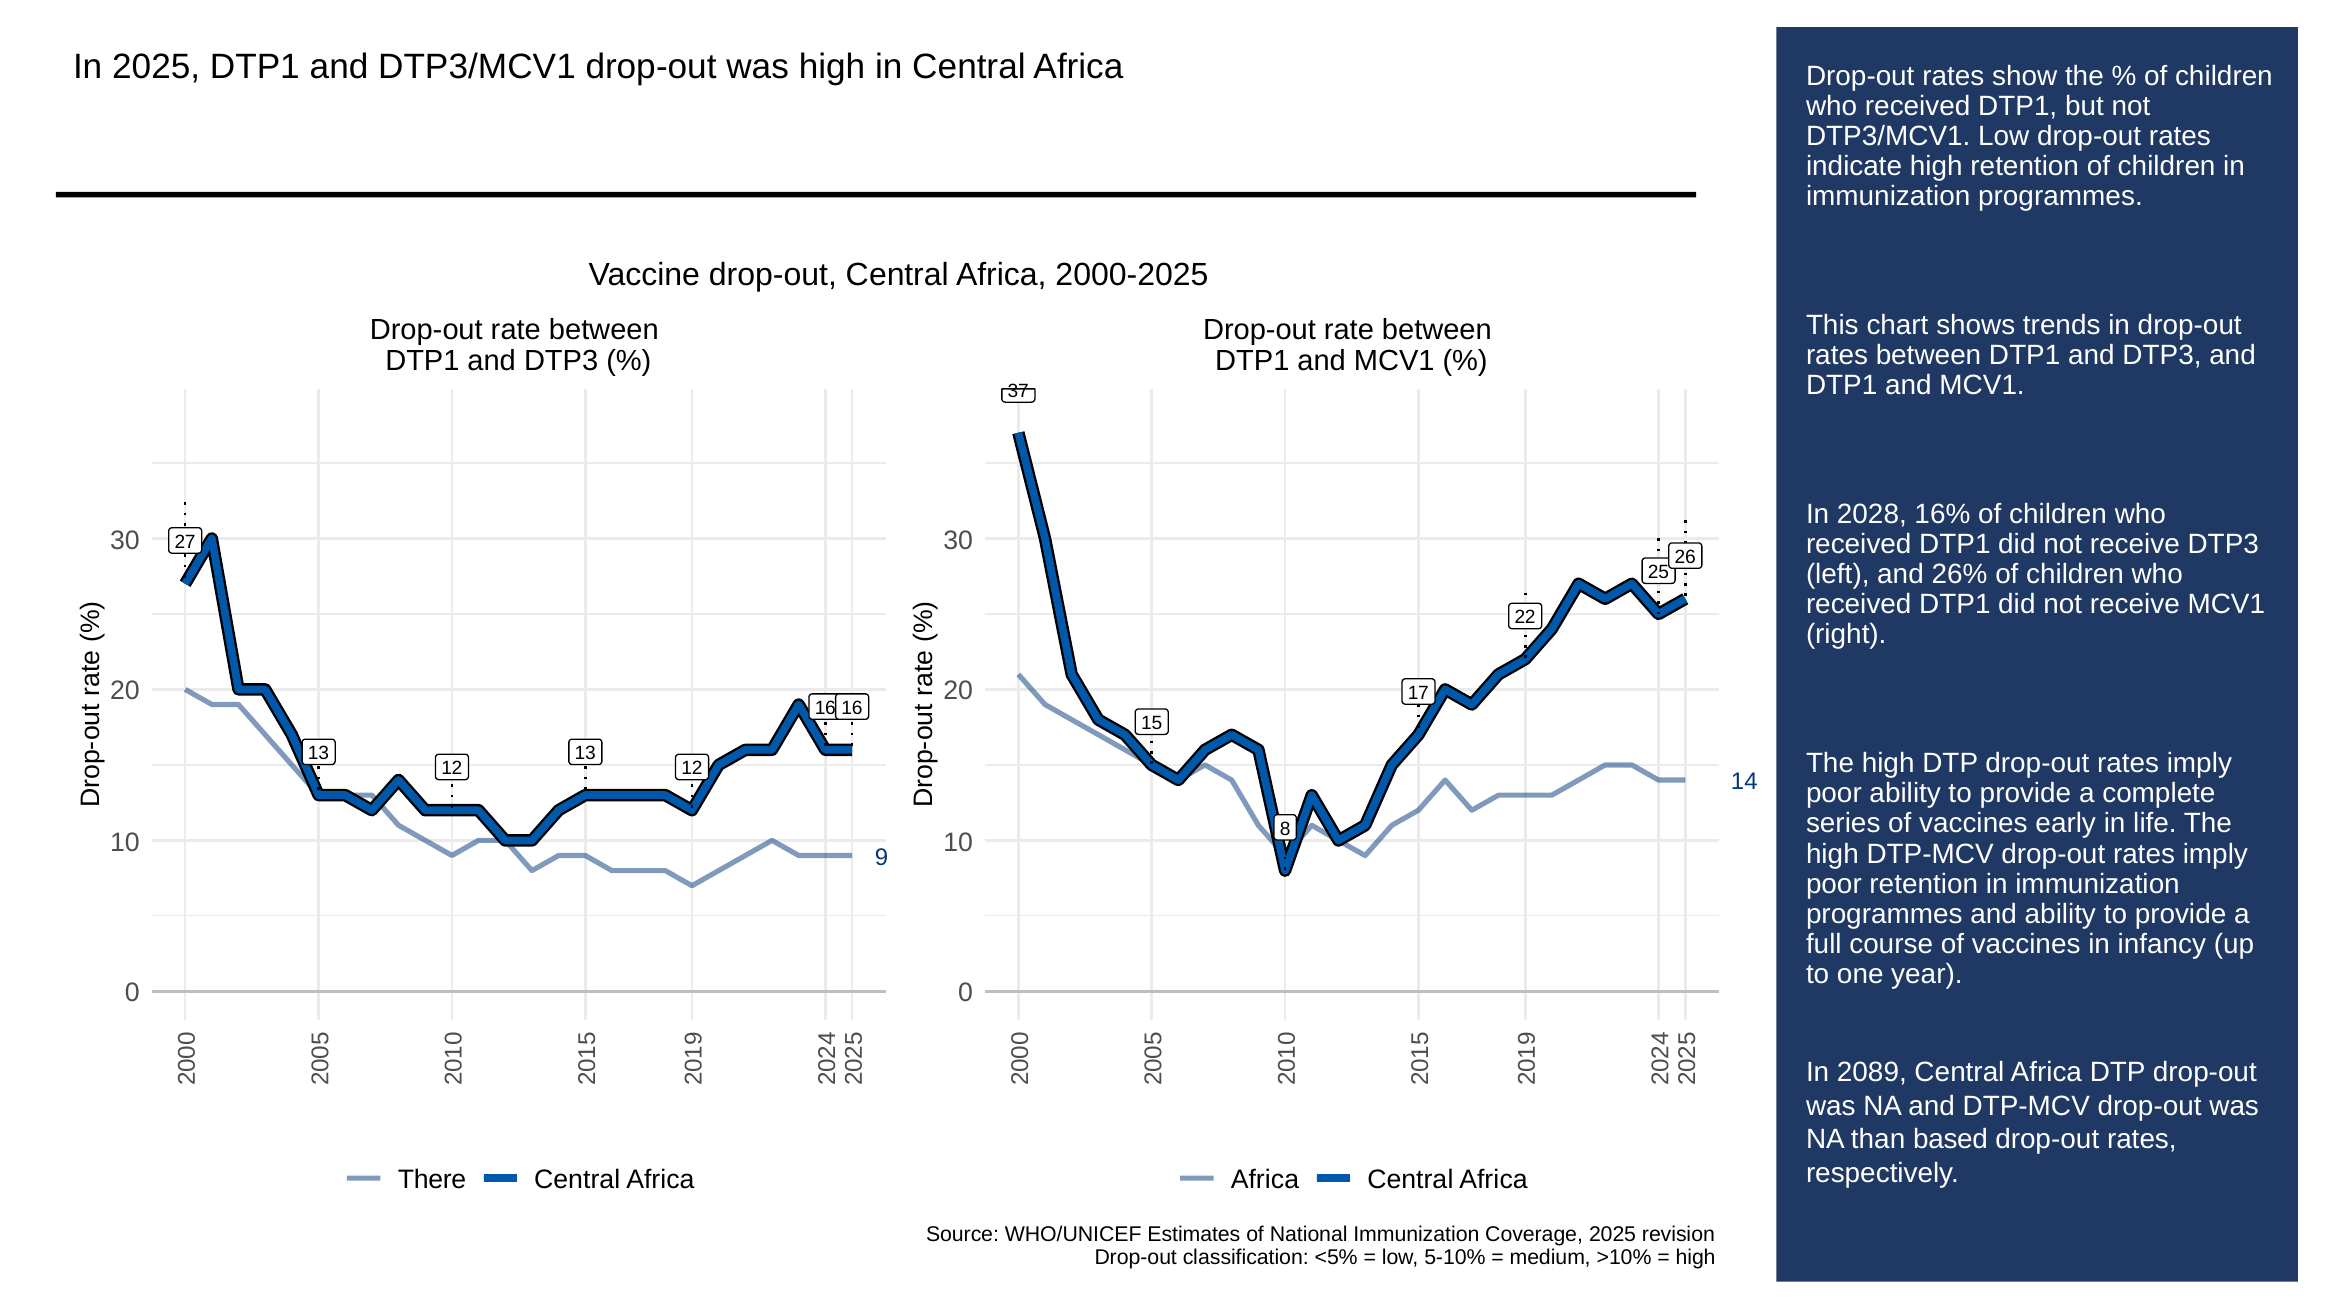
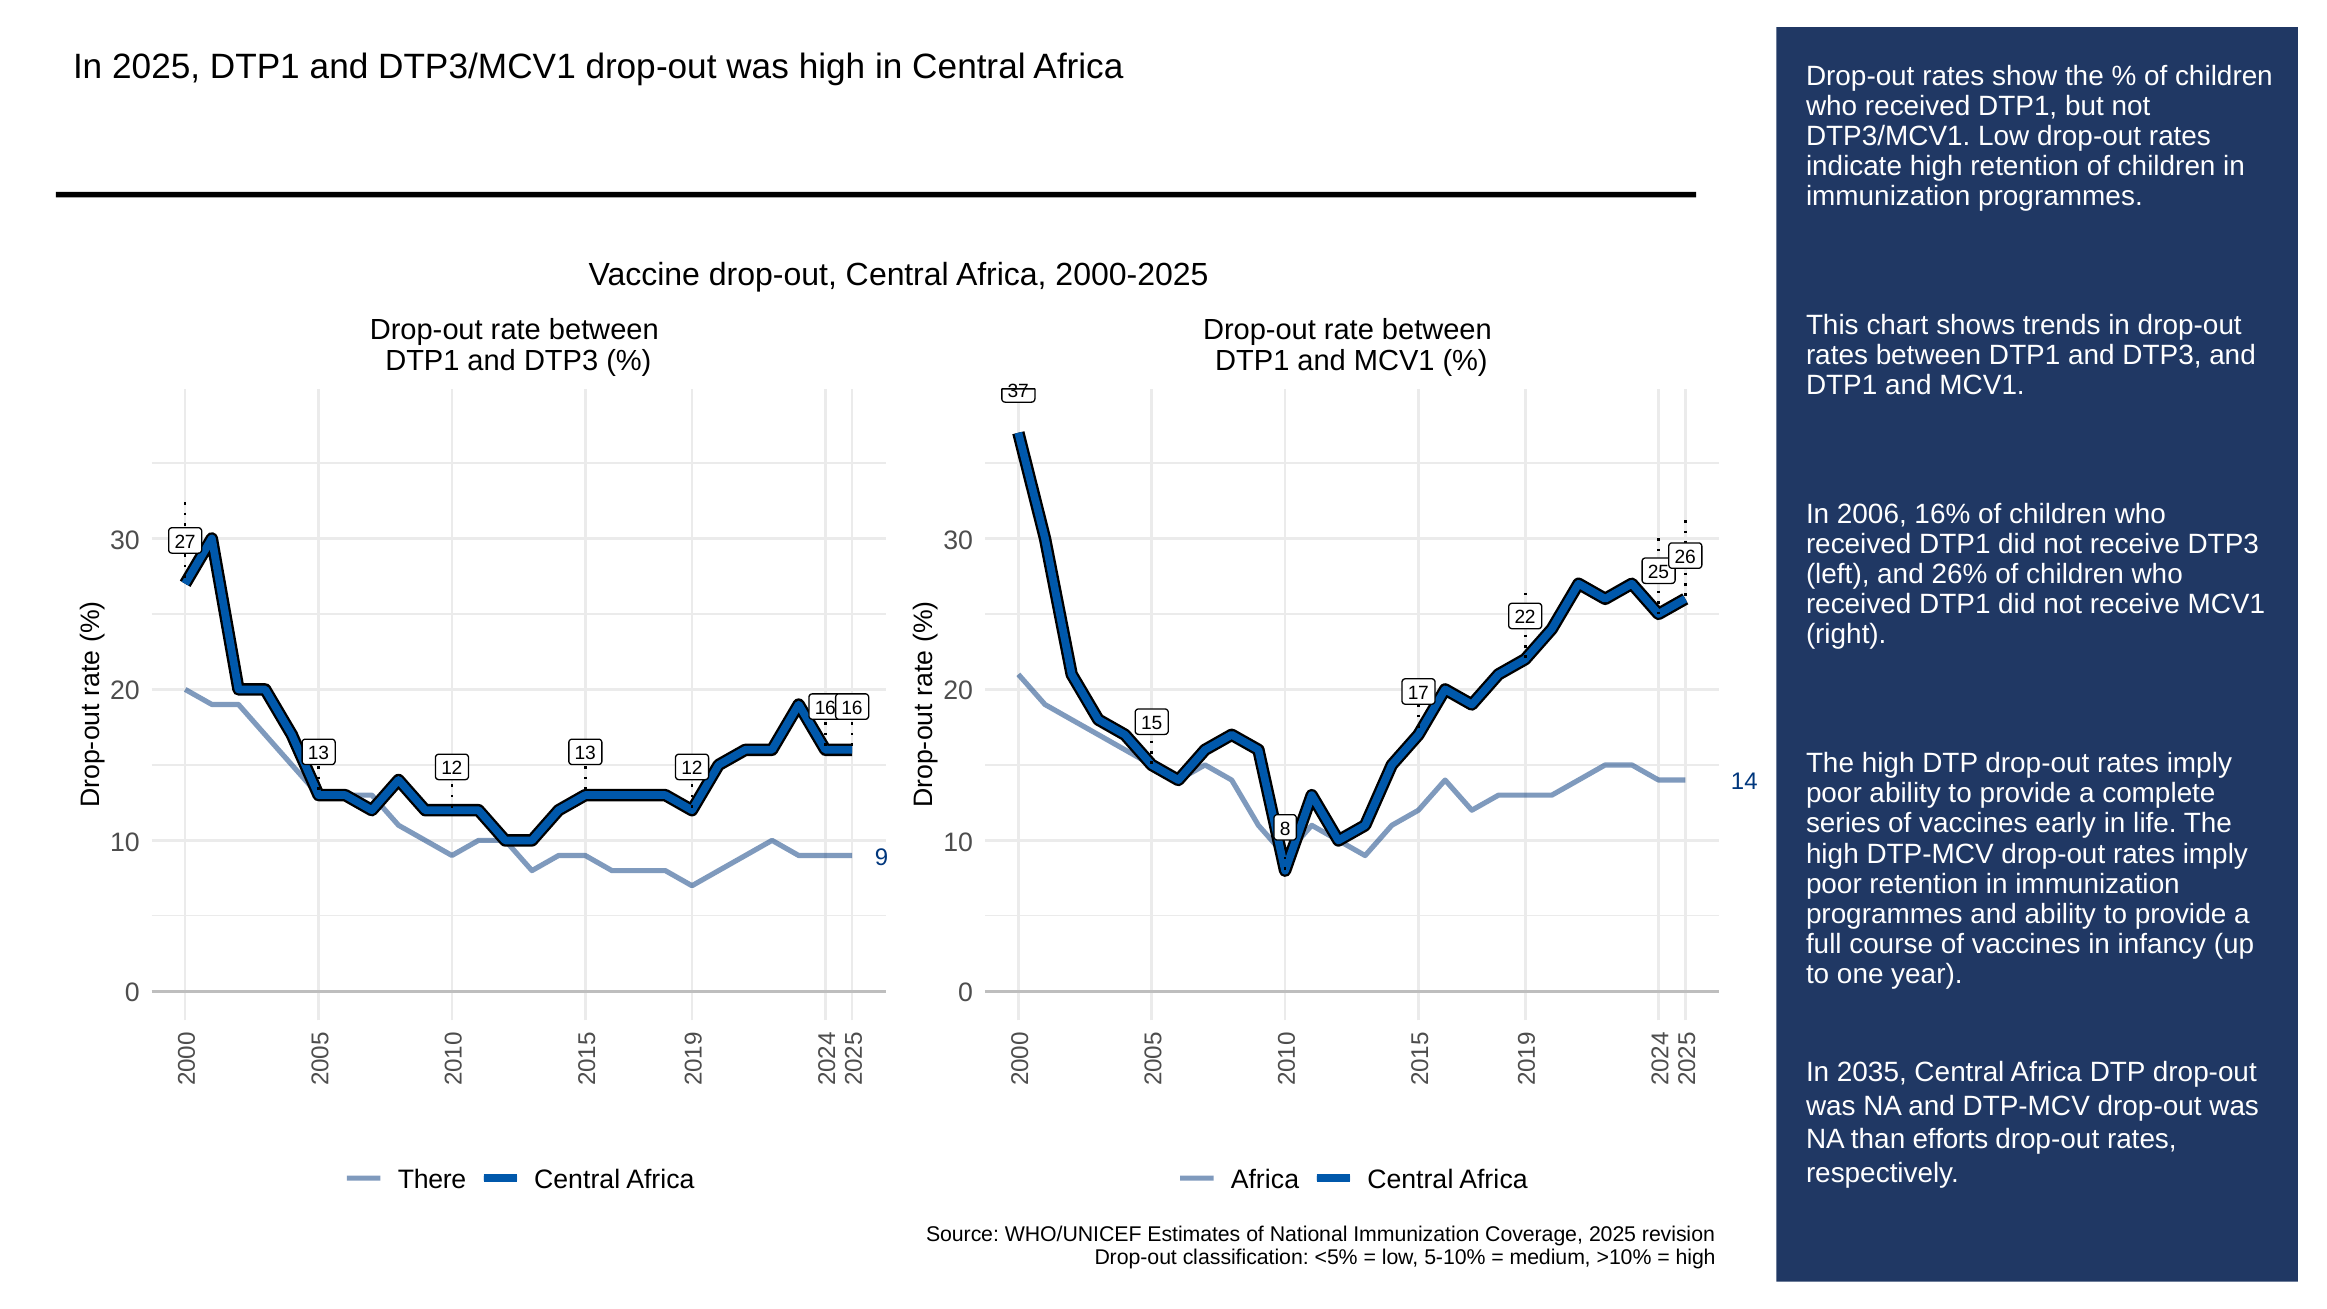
2028: 2028 -> 2006
2089: 2089 -> 2035
based: based -> efforts
